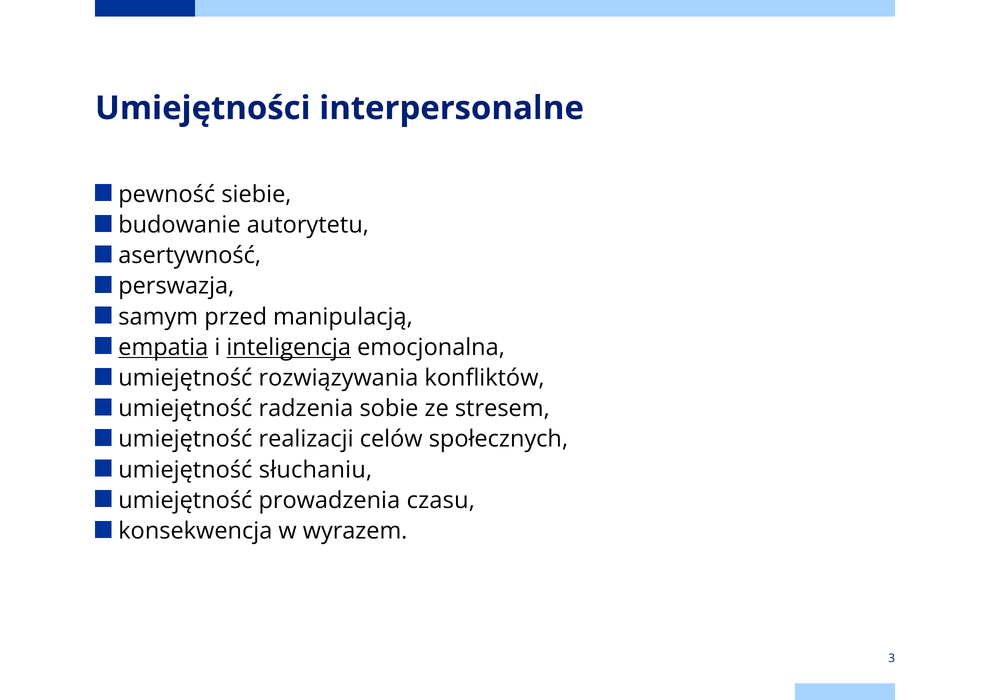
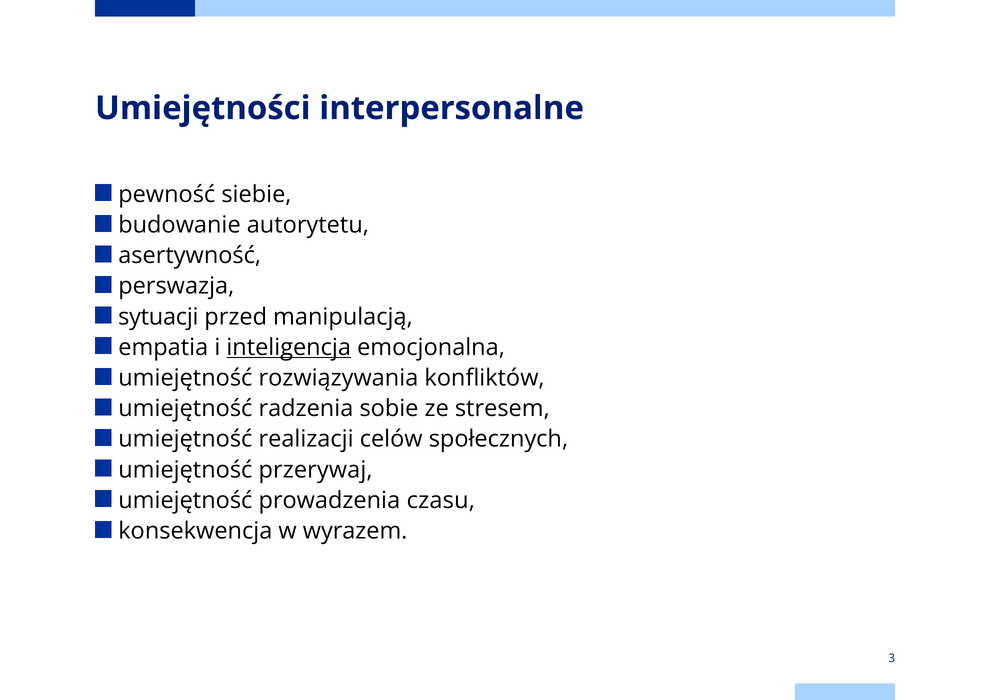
samym: samym -> sytuacji
empatia underline: present -> none
słuchaniu: słuchaniu -> przerywaj
